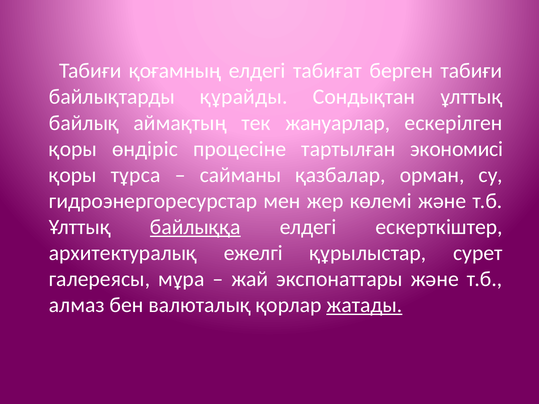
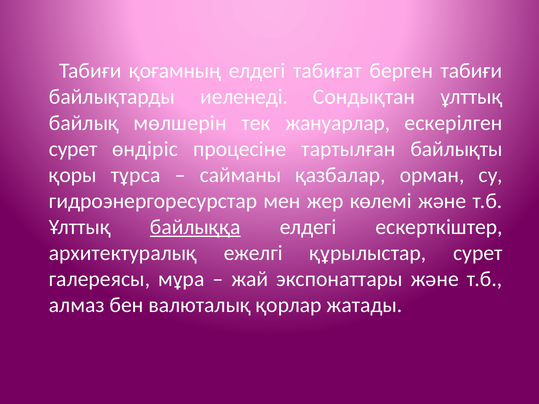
құрайды: құрайды -> иеленеді
аймақтың: аймақтың -> мөлшерін
қоры at (73, 149): қоры -> сурет
экономисі: экономисі -> байлықты
жатады underline: present -> none
